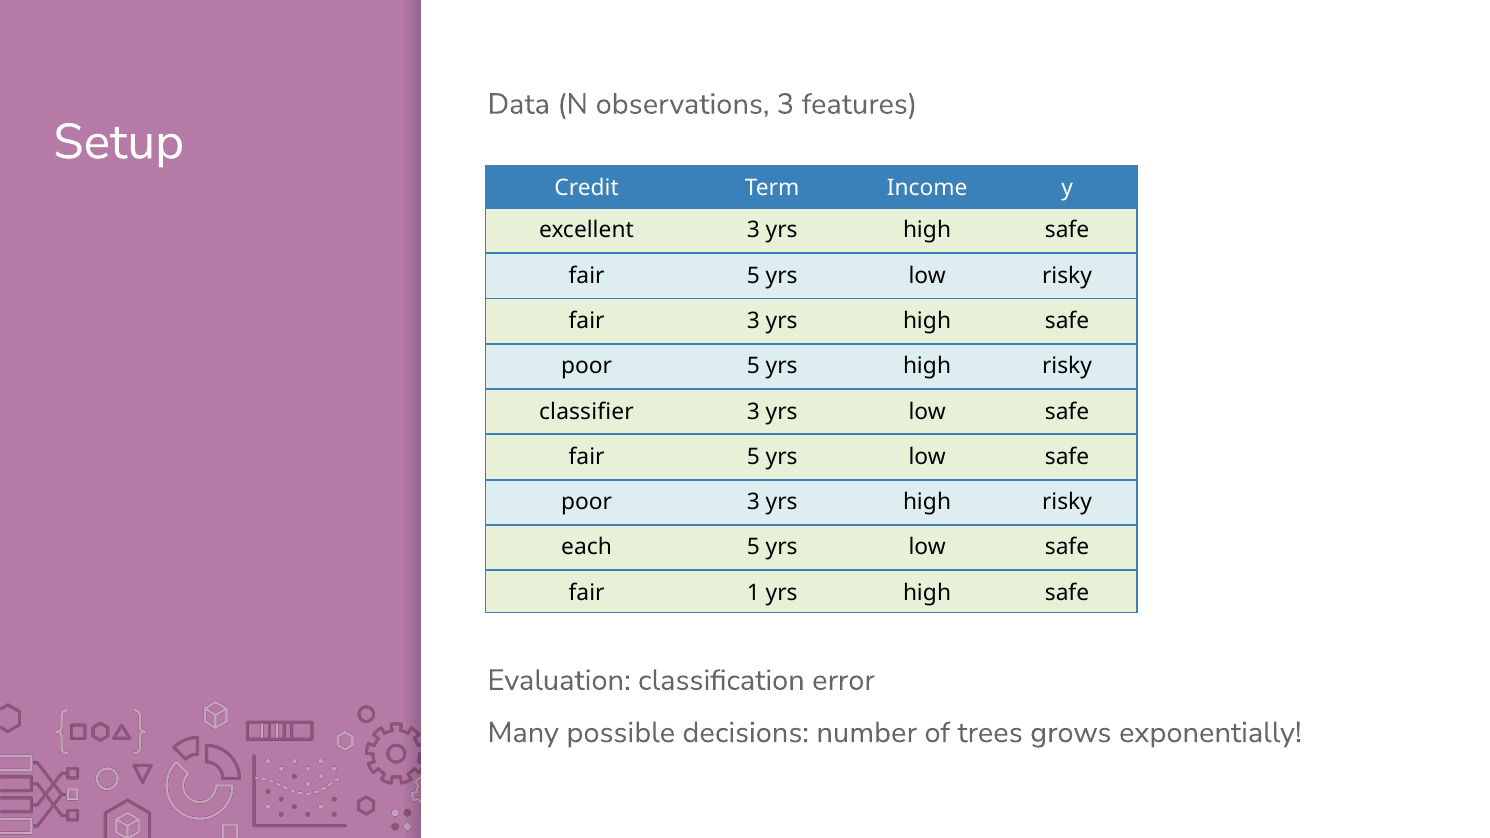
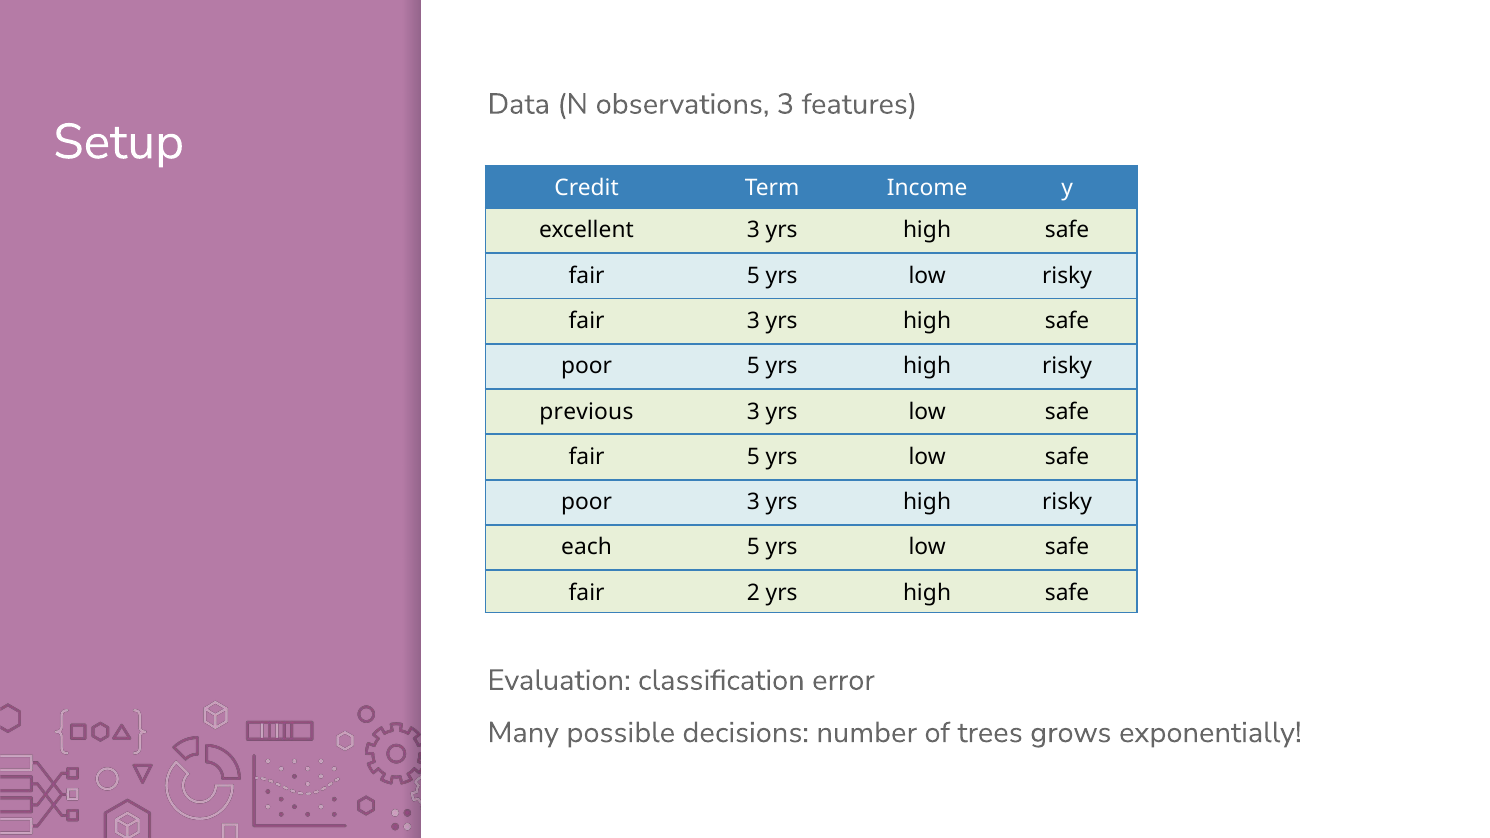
classifier: classifier -> previous
1: 1 -> 2
